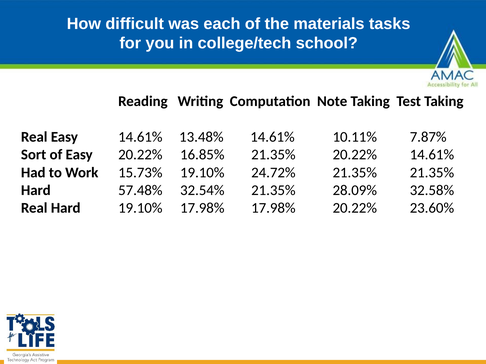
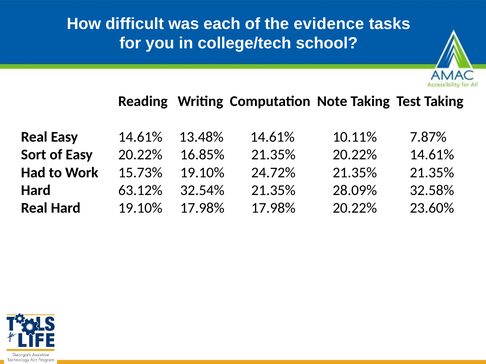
materials: materials -> evidence
57.48%: 57.48% -> 63.12%
